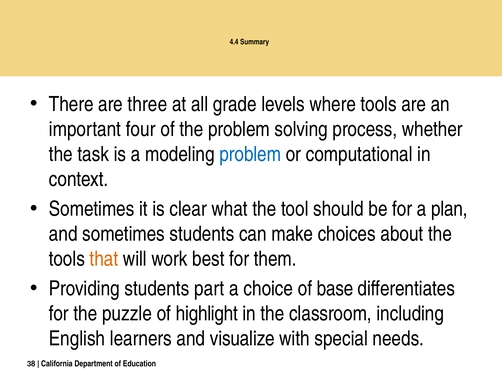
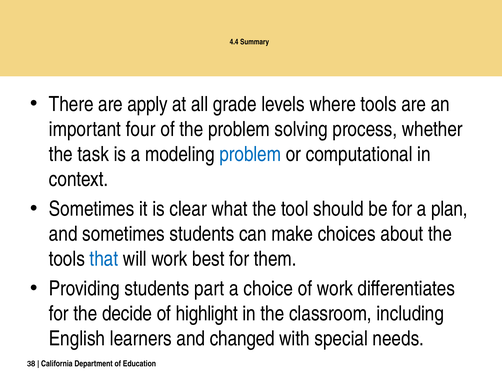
three: three -> apply
that colour: orange -> blue
of base: base -> work
puzzle: puzzle -> decide
visualize: visualize -> changed
